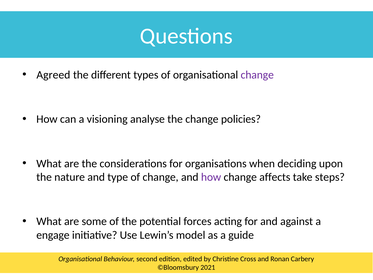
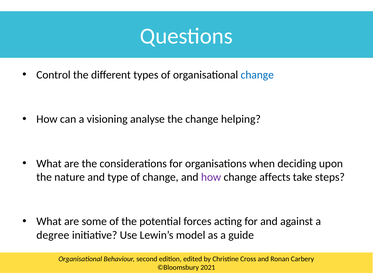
Agreed: Agreed -> Control
change at (257, 75) colour: purple -> blue
policies: policies -> helping
engage: engage -> degree
